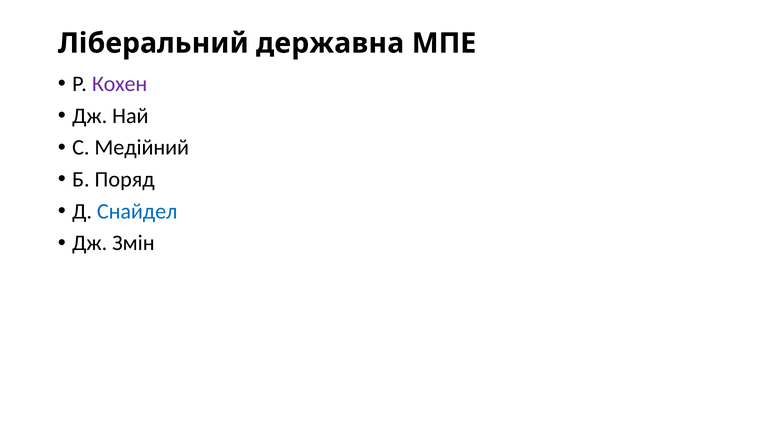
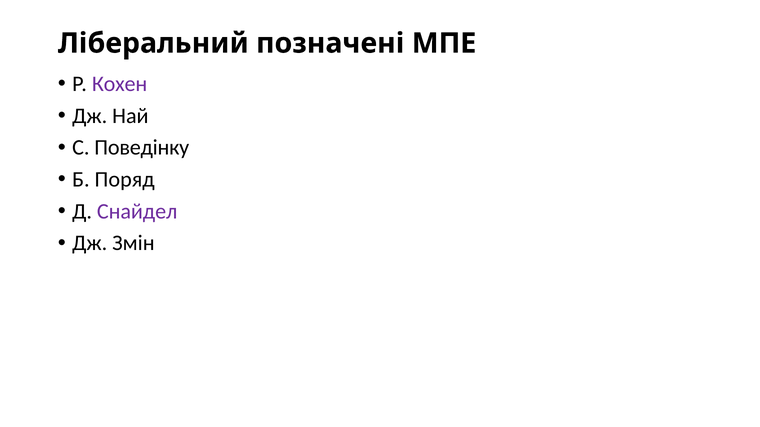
державна: державна -> позначені
Медійний: Медійний -> Поведінку
Снайдел colour: blue -> purple
